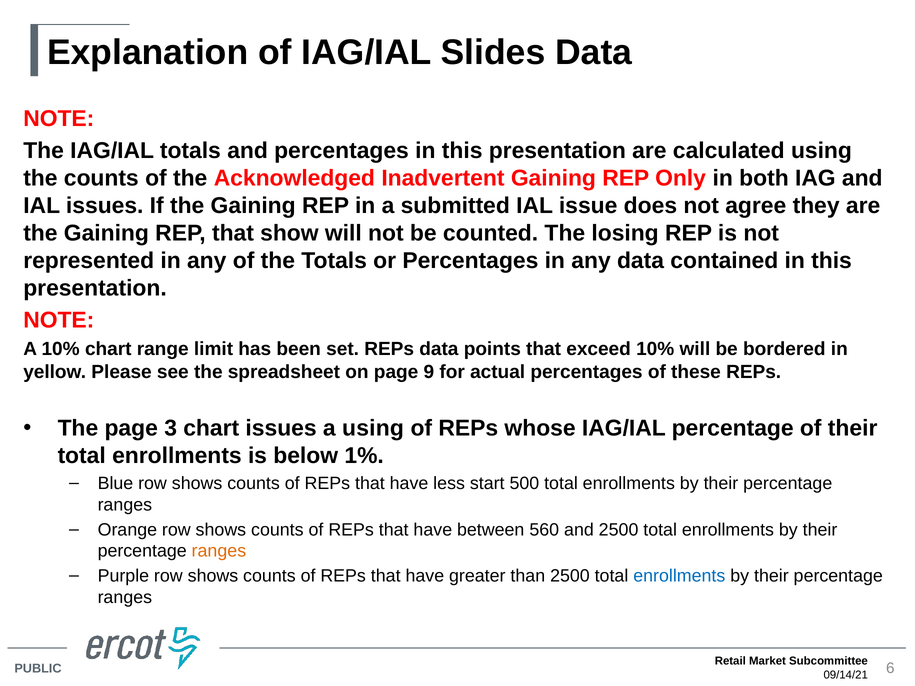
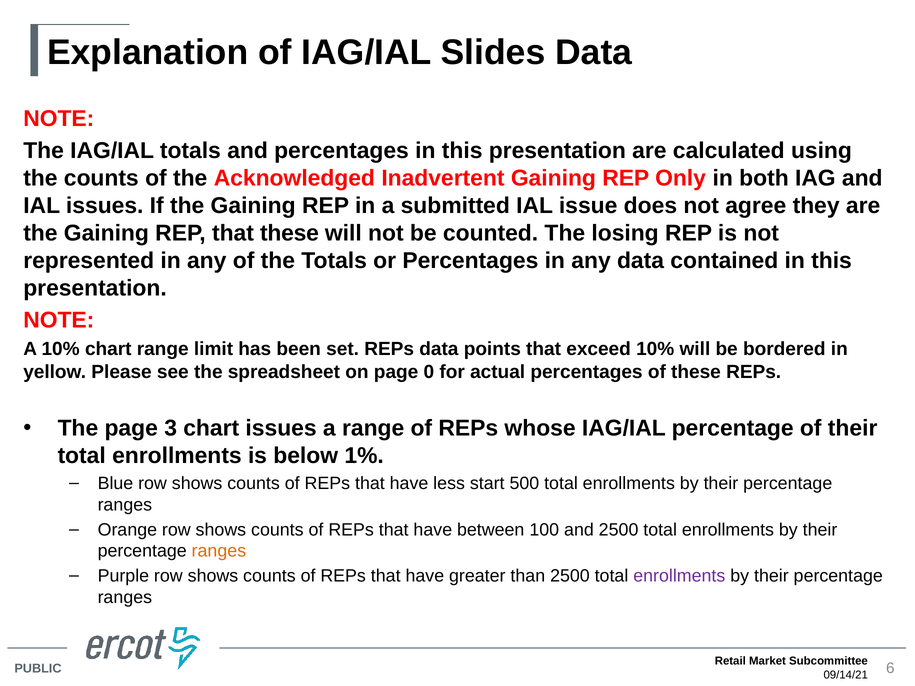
that show: show -> these
9: 9 -> 0
a using: using -> range
560: 560 -> 100
enrollments at (679, 576) colour: blue -> purple
